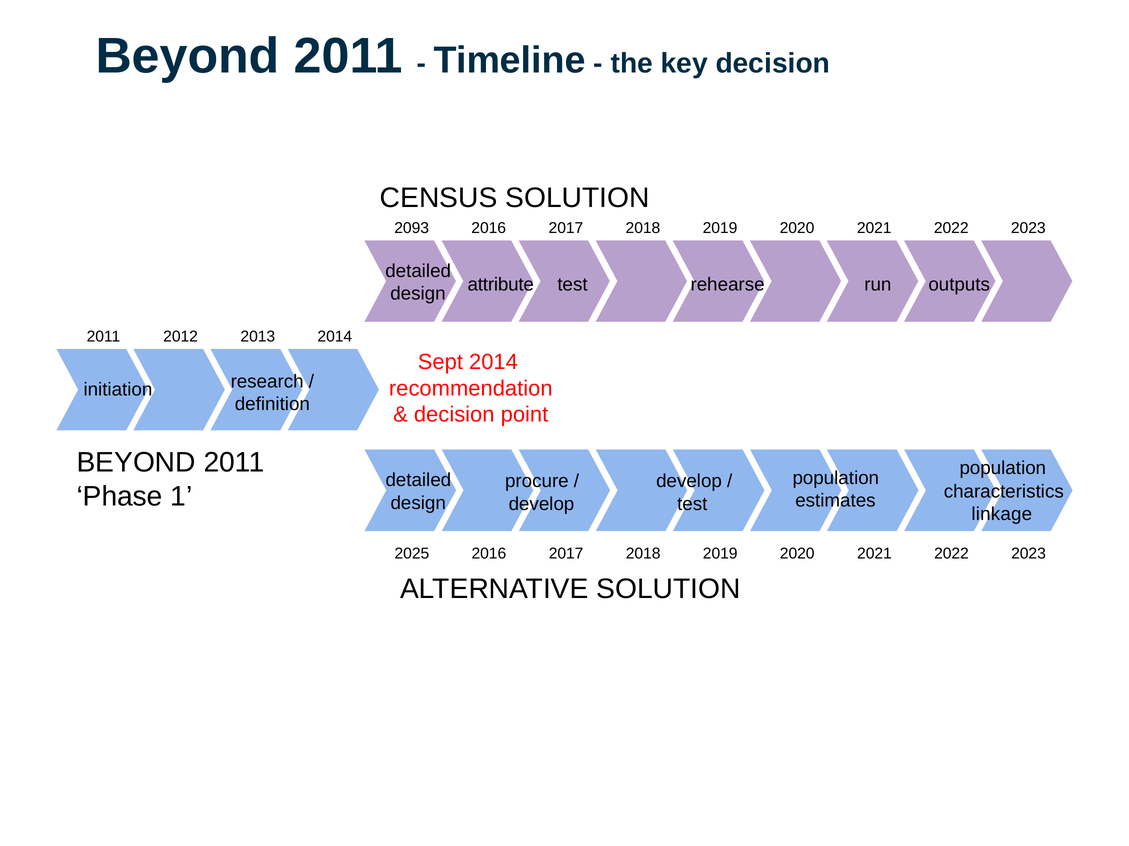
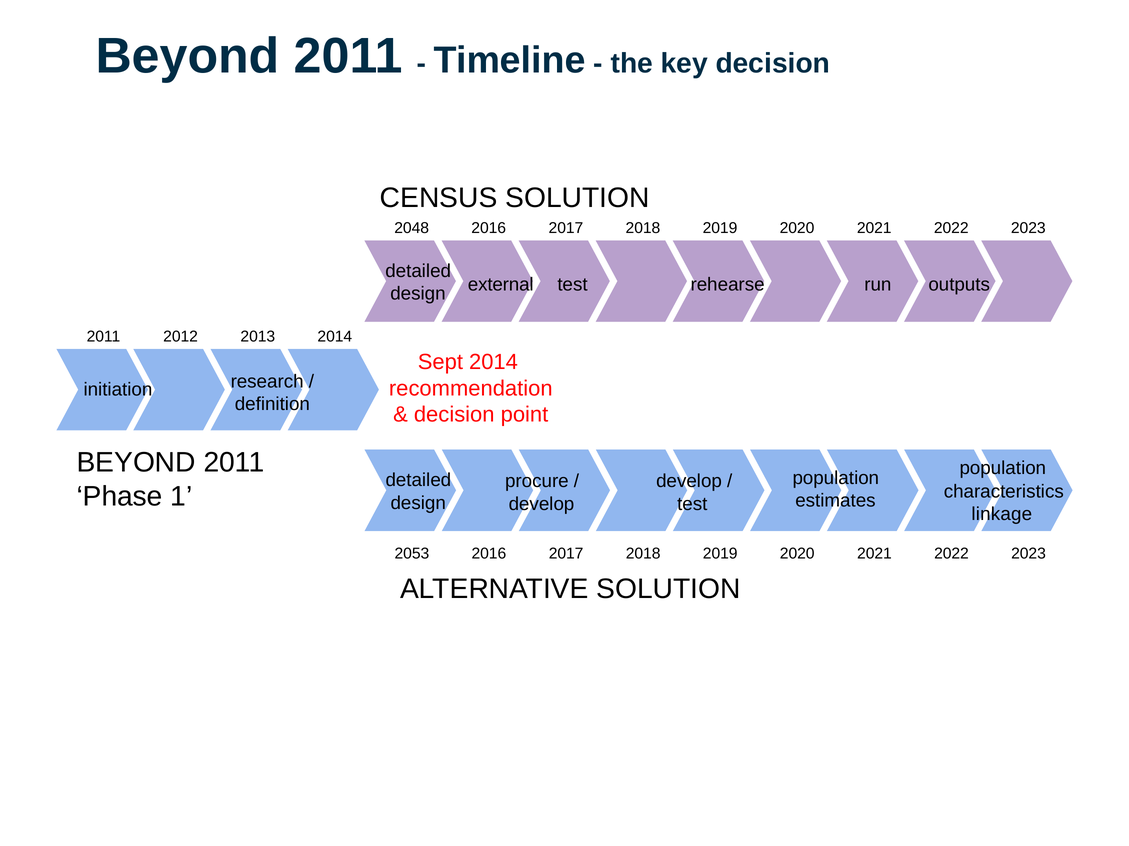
2093: 2093 -> 2048
attribute: attribute -> external
2025: 2025 -> 2053
